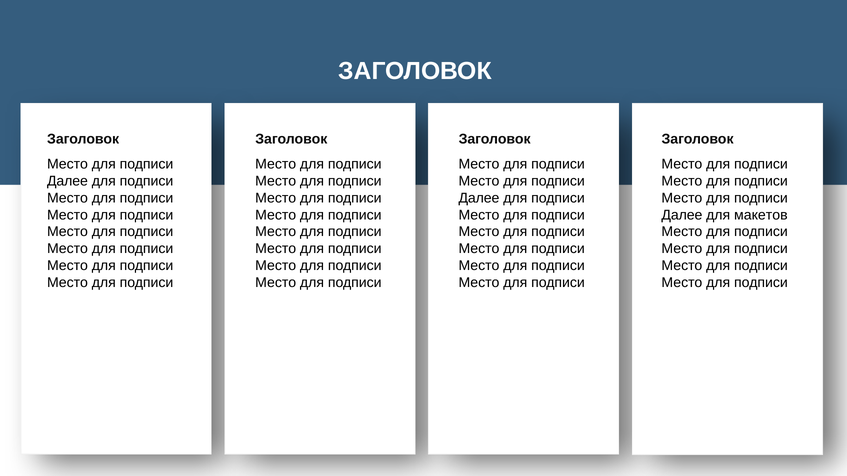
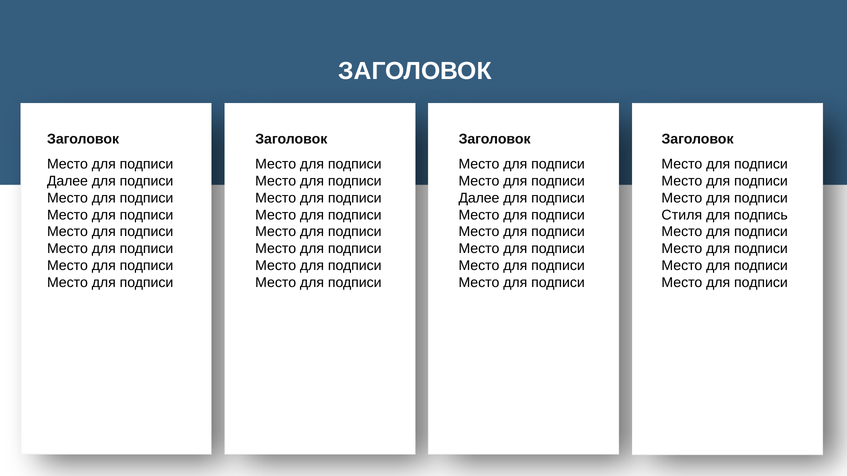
Далее at (682, 215): Далее -> Стиля
макетов: макетов -> подпись
